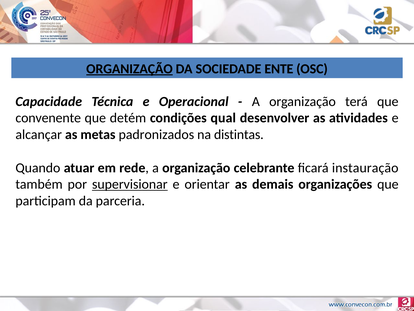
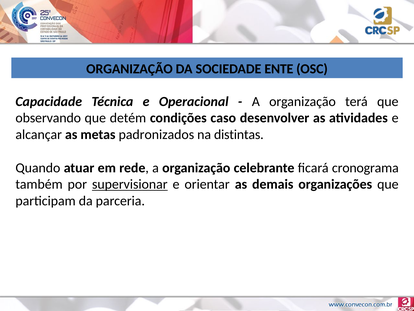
ORGANIZAÇÃO at (129, 69) underline: present -> none
convenente: convenente -> observando
qual: qual -> caso
instauração: instauração -> cronograma
